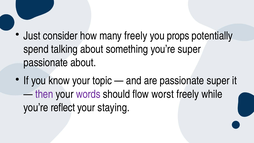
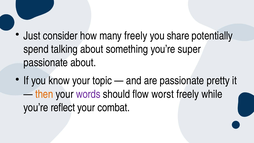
props: props -> share
passionate super: super -> pretty
then colour: purple -> orange
staying: staying -> combat
